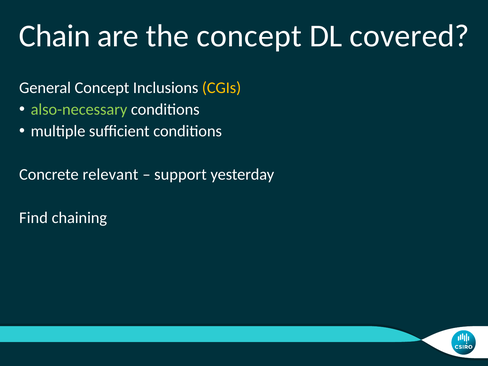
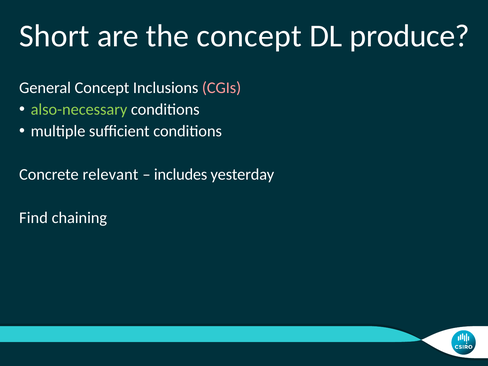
Chain: Chain -> Short
covered: covered -> produce
CGIs colour: yellow -> pink
support: support -> includes
